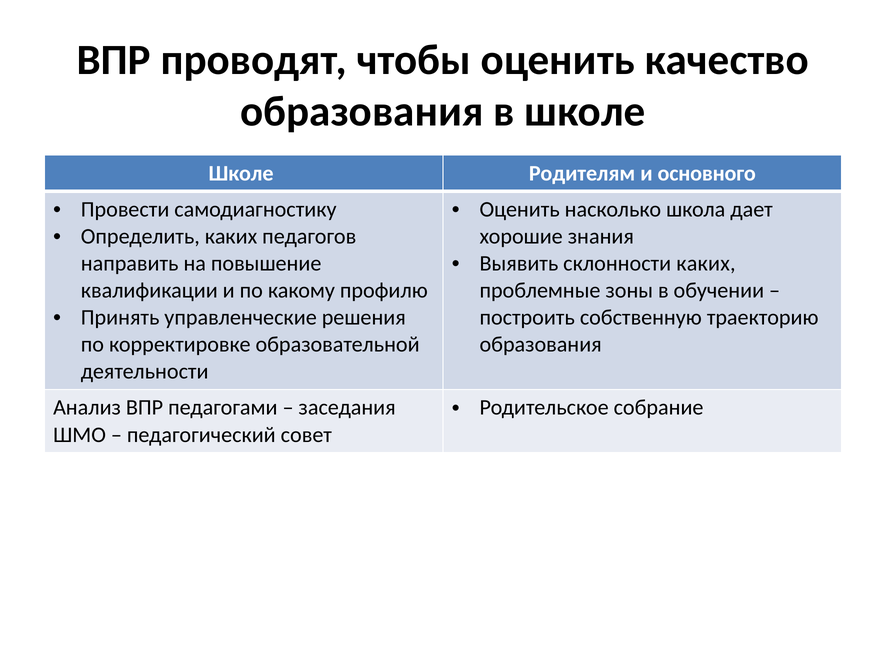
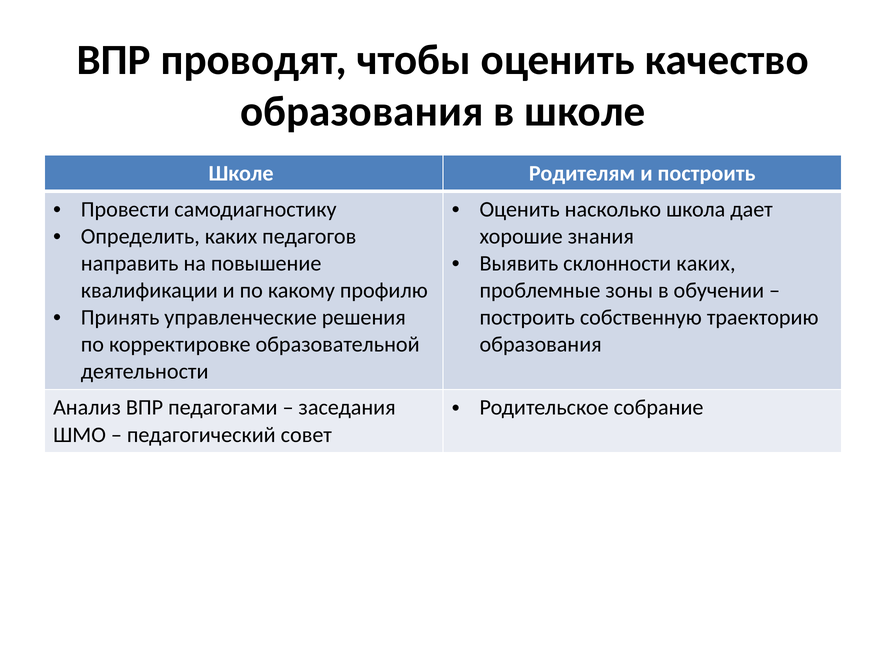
и основного: основного -> построить
